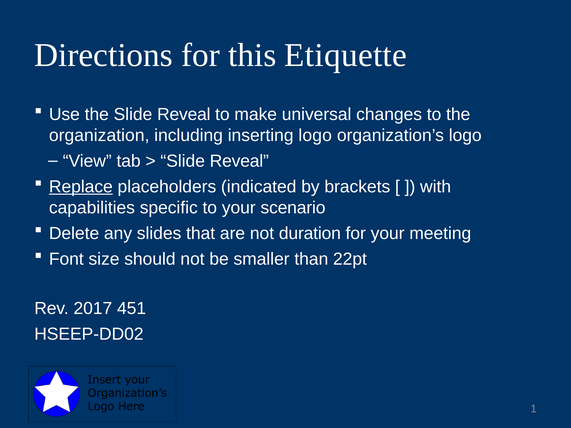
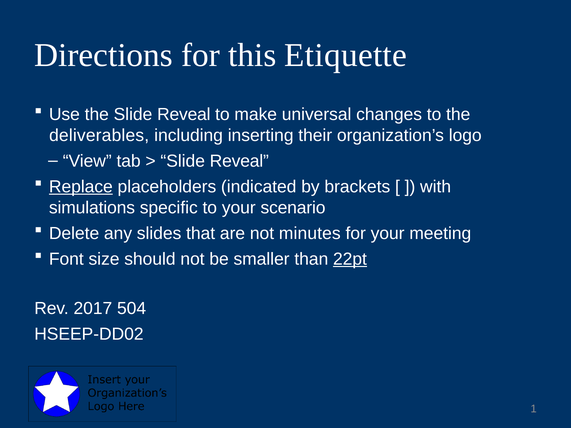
organization: organization -> deliverables
inserting logo: logo -> their
capabilities: capabilities -> simulations
duration: duration -> minutes
22pt underline: none -> present
451: 451 -> 504
